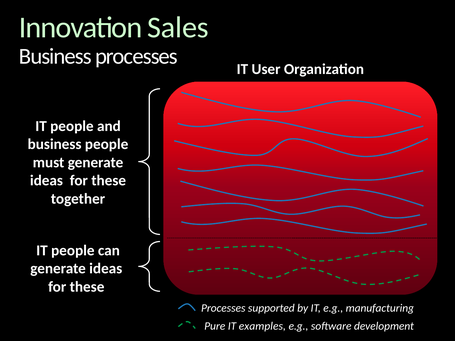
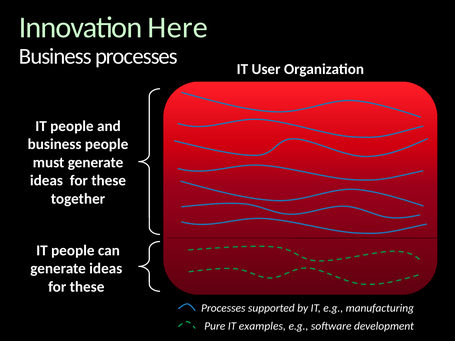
Sales: Sales -> Here
